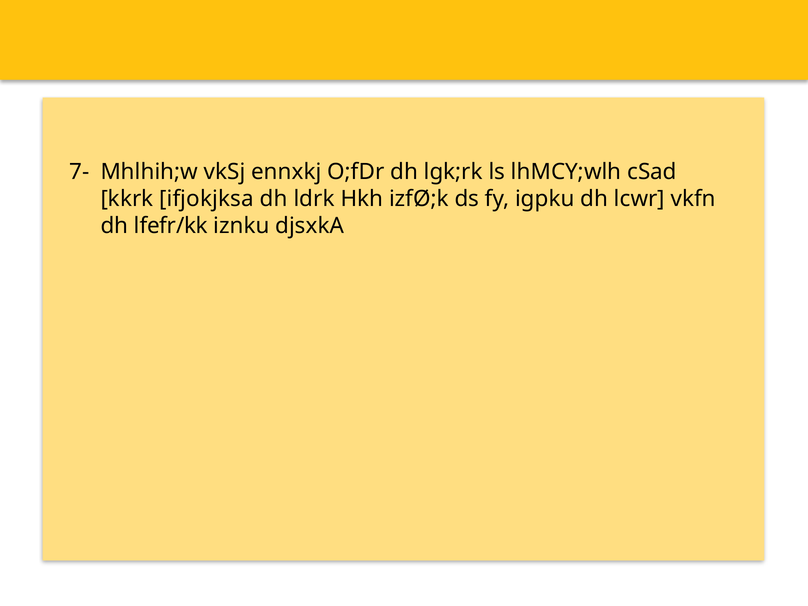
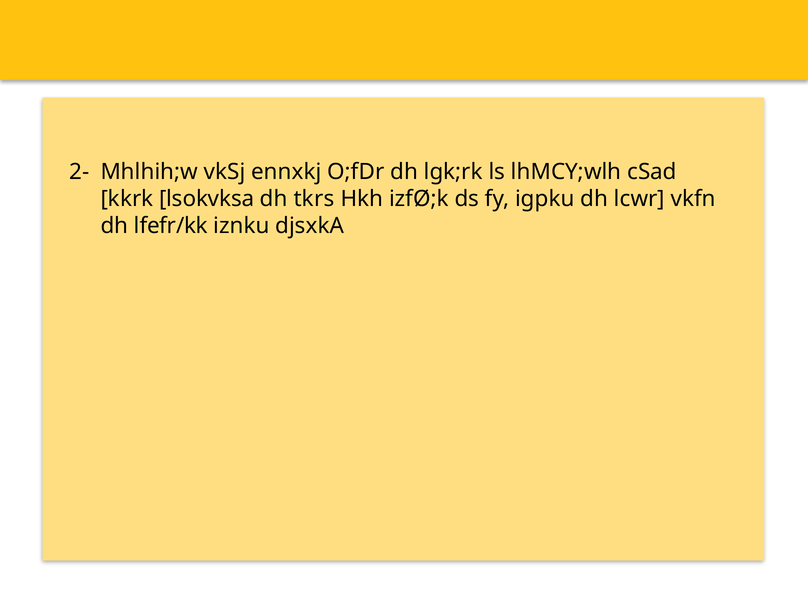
7-: 7- -> 2-
ifjokjksa: ifjokjksa -> lsokvksa
ldrk: ldrk -> tkrs
